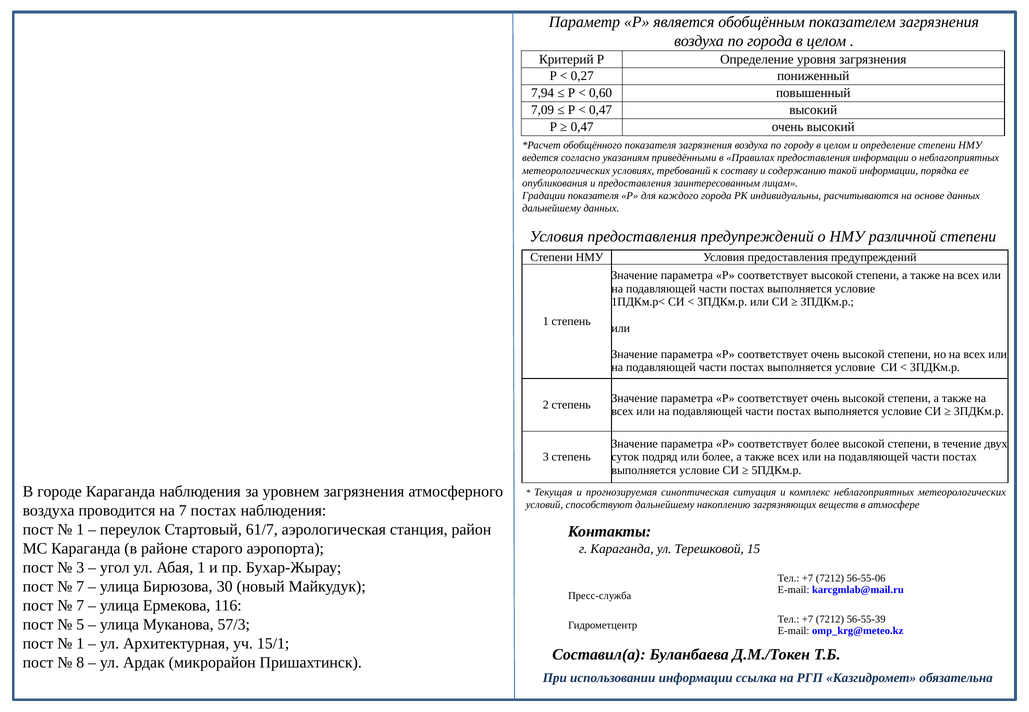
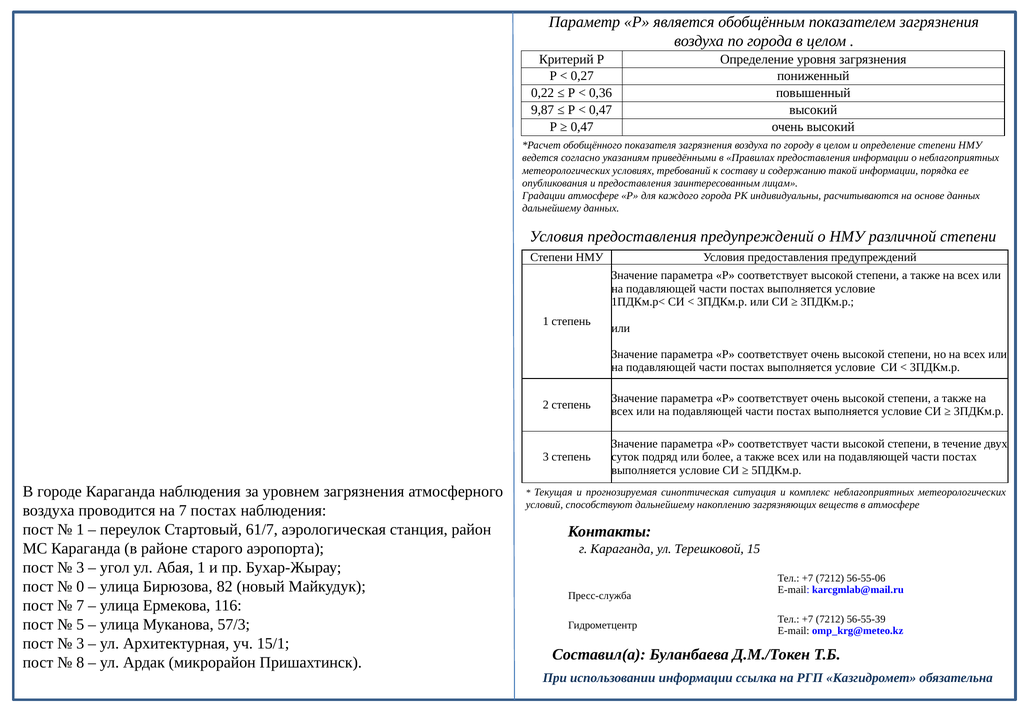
7,94: 7,94 -> 0,22
0,60: 0,60 -> 0,36
7,09: 7,09 -> 9,87
Градации показателя: показателя -> атмосфере
соответствует более: более -> части
7 at (80, 587): 7 -> 0
30: 30 -> 82
1 at (80, 644): 1 -> 3
